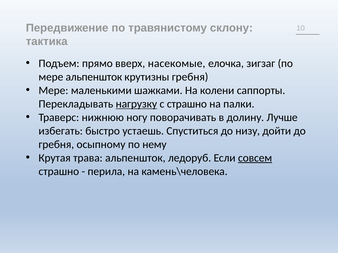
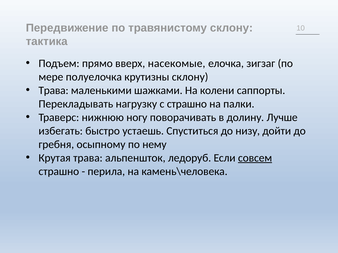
мере альпеншток: альпеншток -> полуелочка
крутизны гребня: гребня -> склону
Мере at (53, 91): Мере -> Трава
нагрузку underline: present -> none
